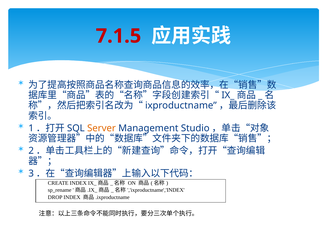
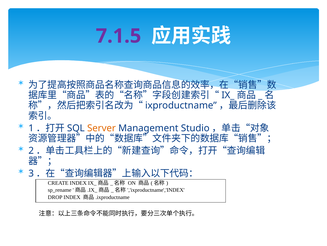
7.1.5 colour: red -> purple
